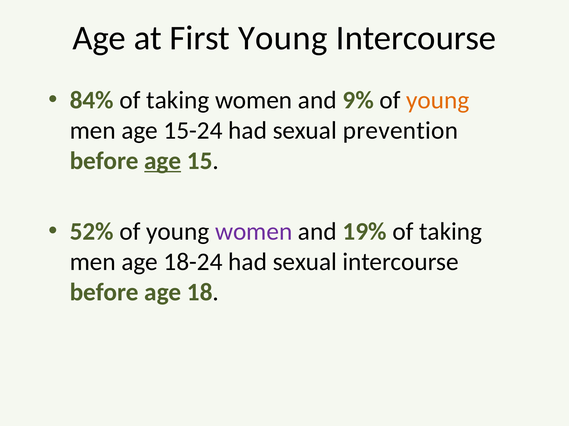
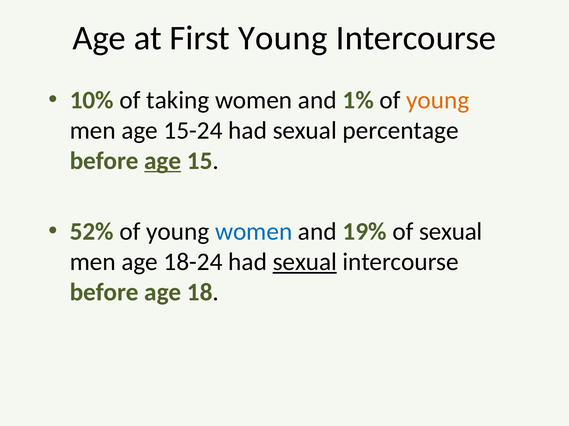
84%: 84% -> 10%
9%: 9% -> 1%
prevention: prevention -> percentage
women at (254, 232) colour: purple -> blue
19% of taking: taking -> sexual
sexual at (305, 262) underline: none -> present
